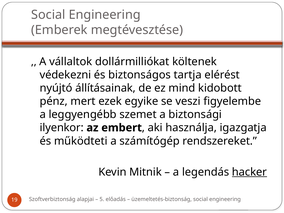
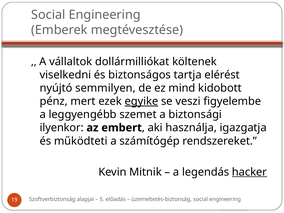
védekezni: védekezni -> viselkedni
állításainak: állításainak -> semmilyen
egyike underline: none -> present
